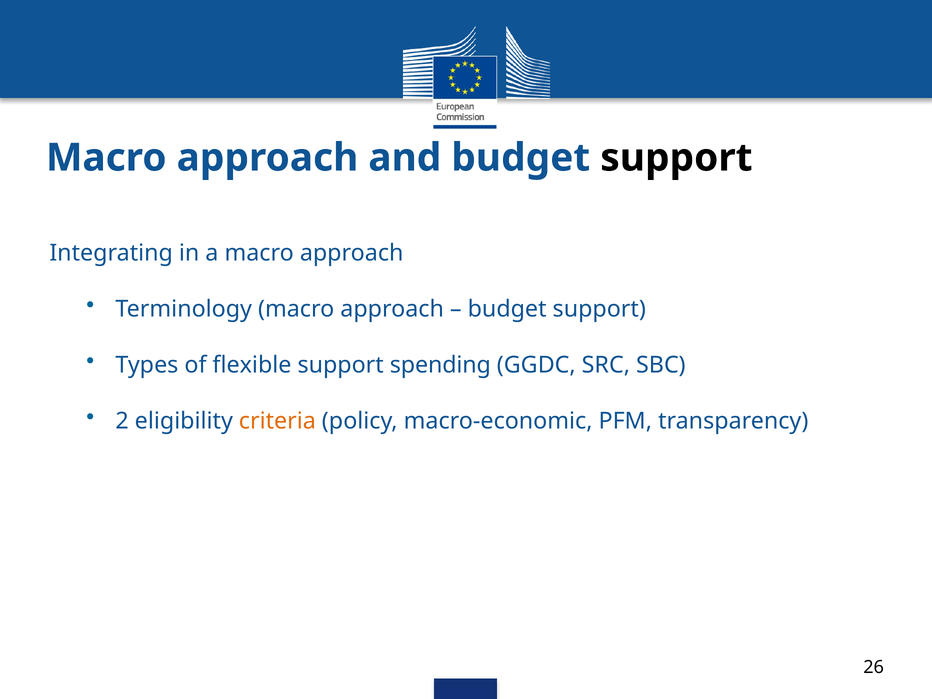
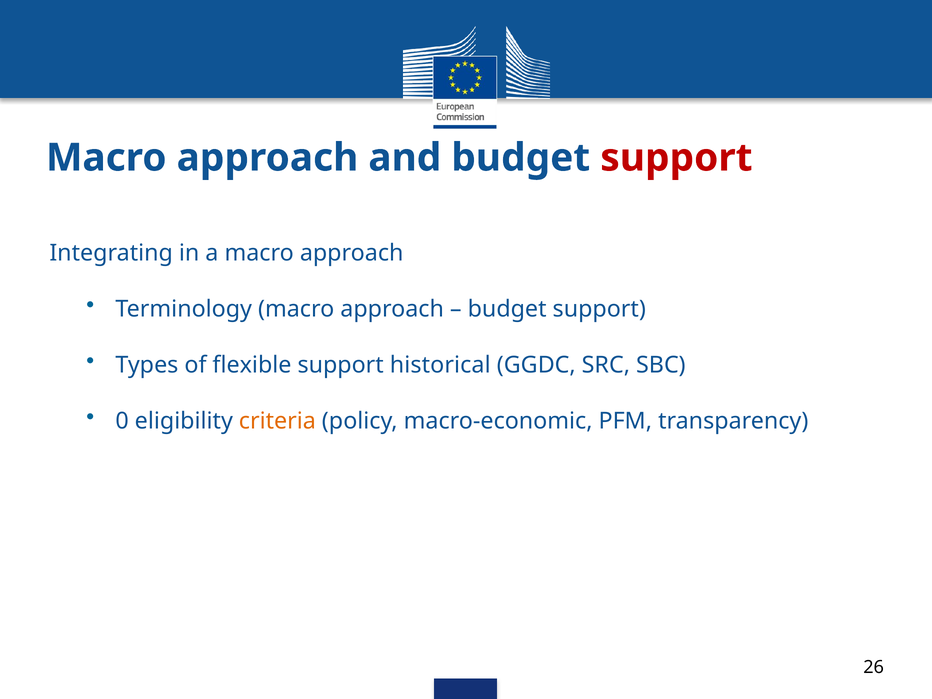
support at (676, 158) colour: black -> red
spending: spending -> historical
2: 2 -> 0
